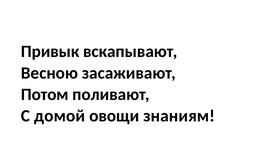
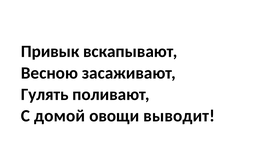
Потом: Потом -> Гулять
знаниям: знаниям -> выводит
